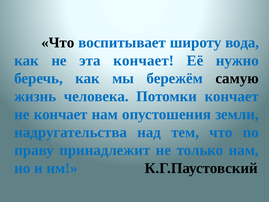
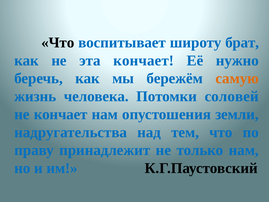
вода: вода -> брат
самую colour: black -> orange
Потомки кончает: кончает -> соловей
